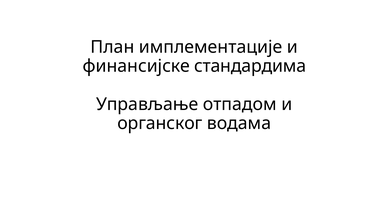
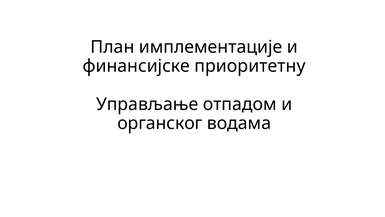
стандардима: стандардима -> приоритетну
